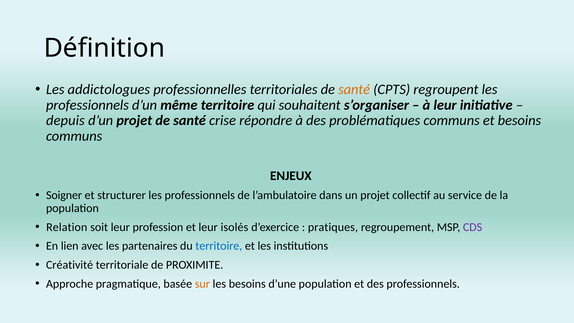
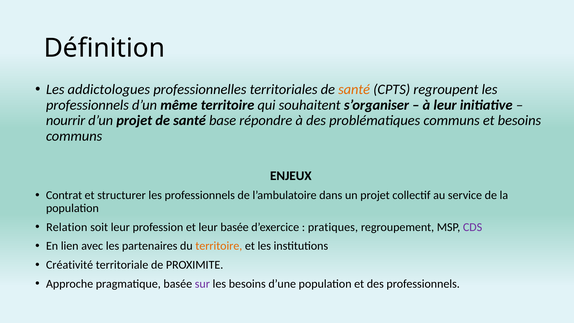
depuis: depuis -> nourrir
crise: crise -> base
Soigner: Soigner -> Contrat
leur isolés: isolés -> basée
territoire at (219, 246) colour: blue -> orange
sur colour: orange -> purple
